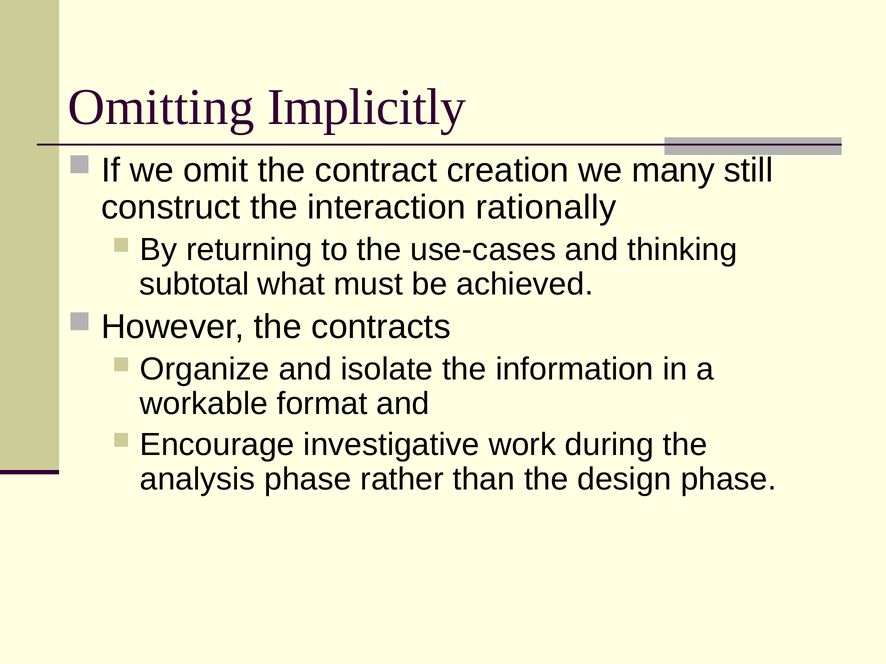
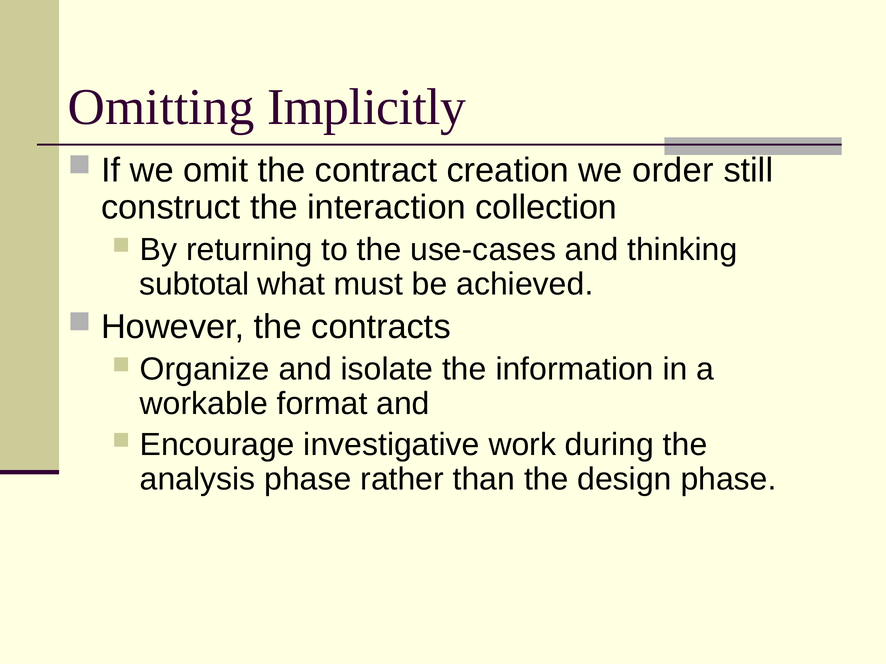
many: many -> order
rationally: rationally -> collection
